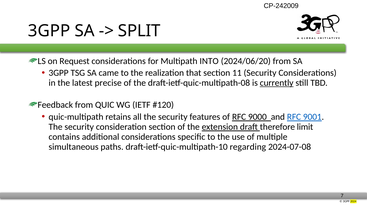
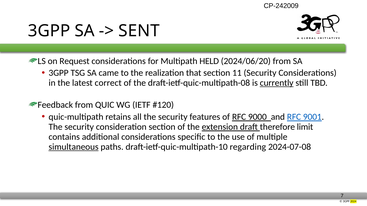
SPLIT: SPLIT -> SENT
INTO: INTO -> HELD
precise: precise -> correct
simultaneous underline: none -> present
